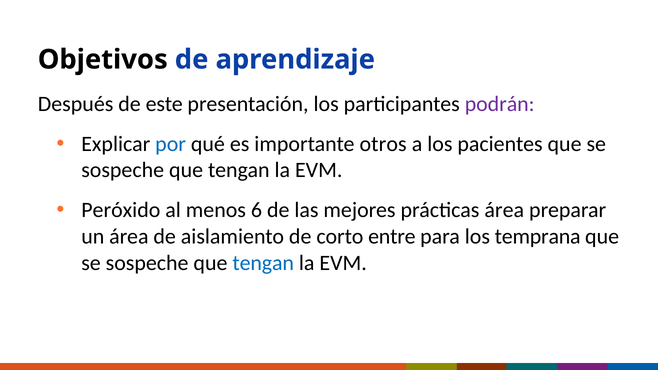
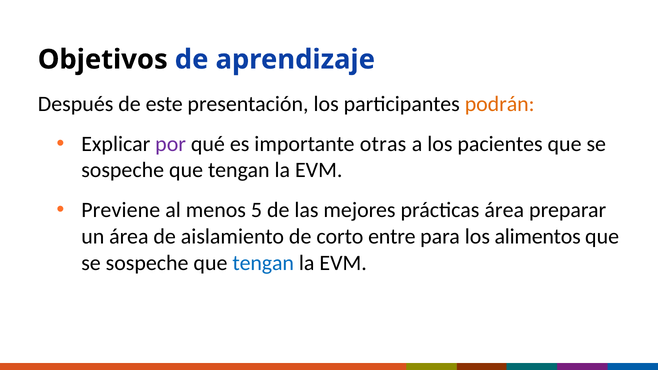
podrán colour: purple -> orange
por colour: blue -> purple
otros: otros -> otras
Peróxido: Peróxido -> Previene
6: 6 -> 5
temprana: temprana -> alimentos
